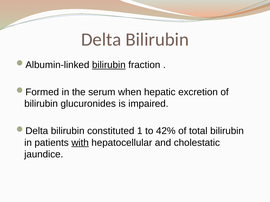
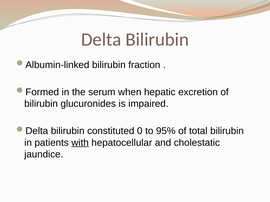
bilirubin at (109, 65) underline: present -> none
1: 1 -> 0
42%: 42% -> 95%
